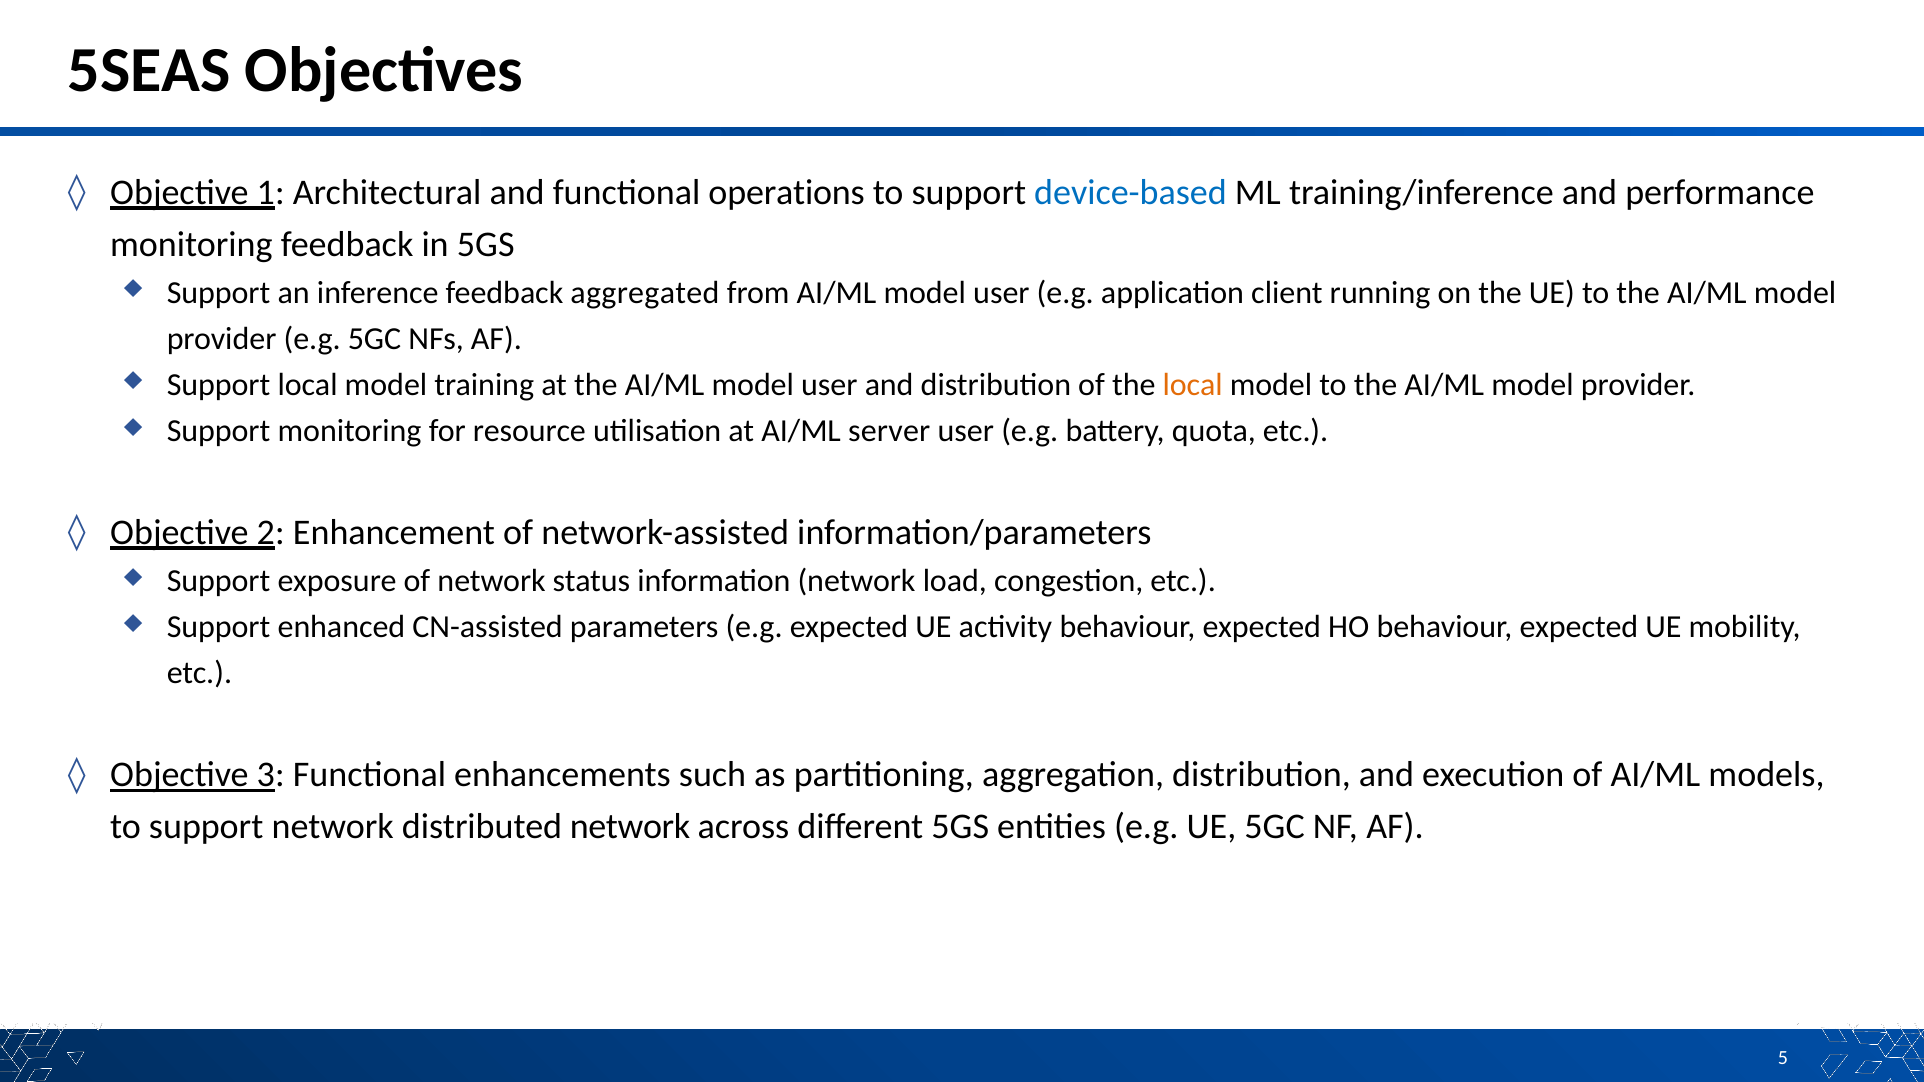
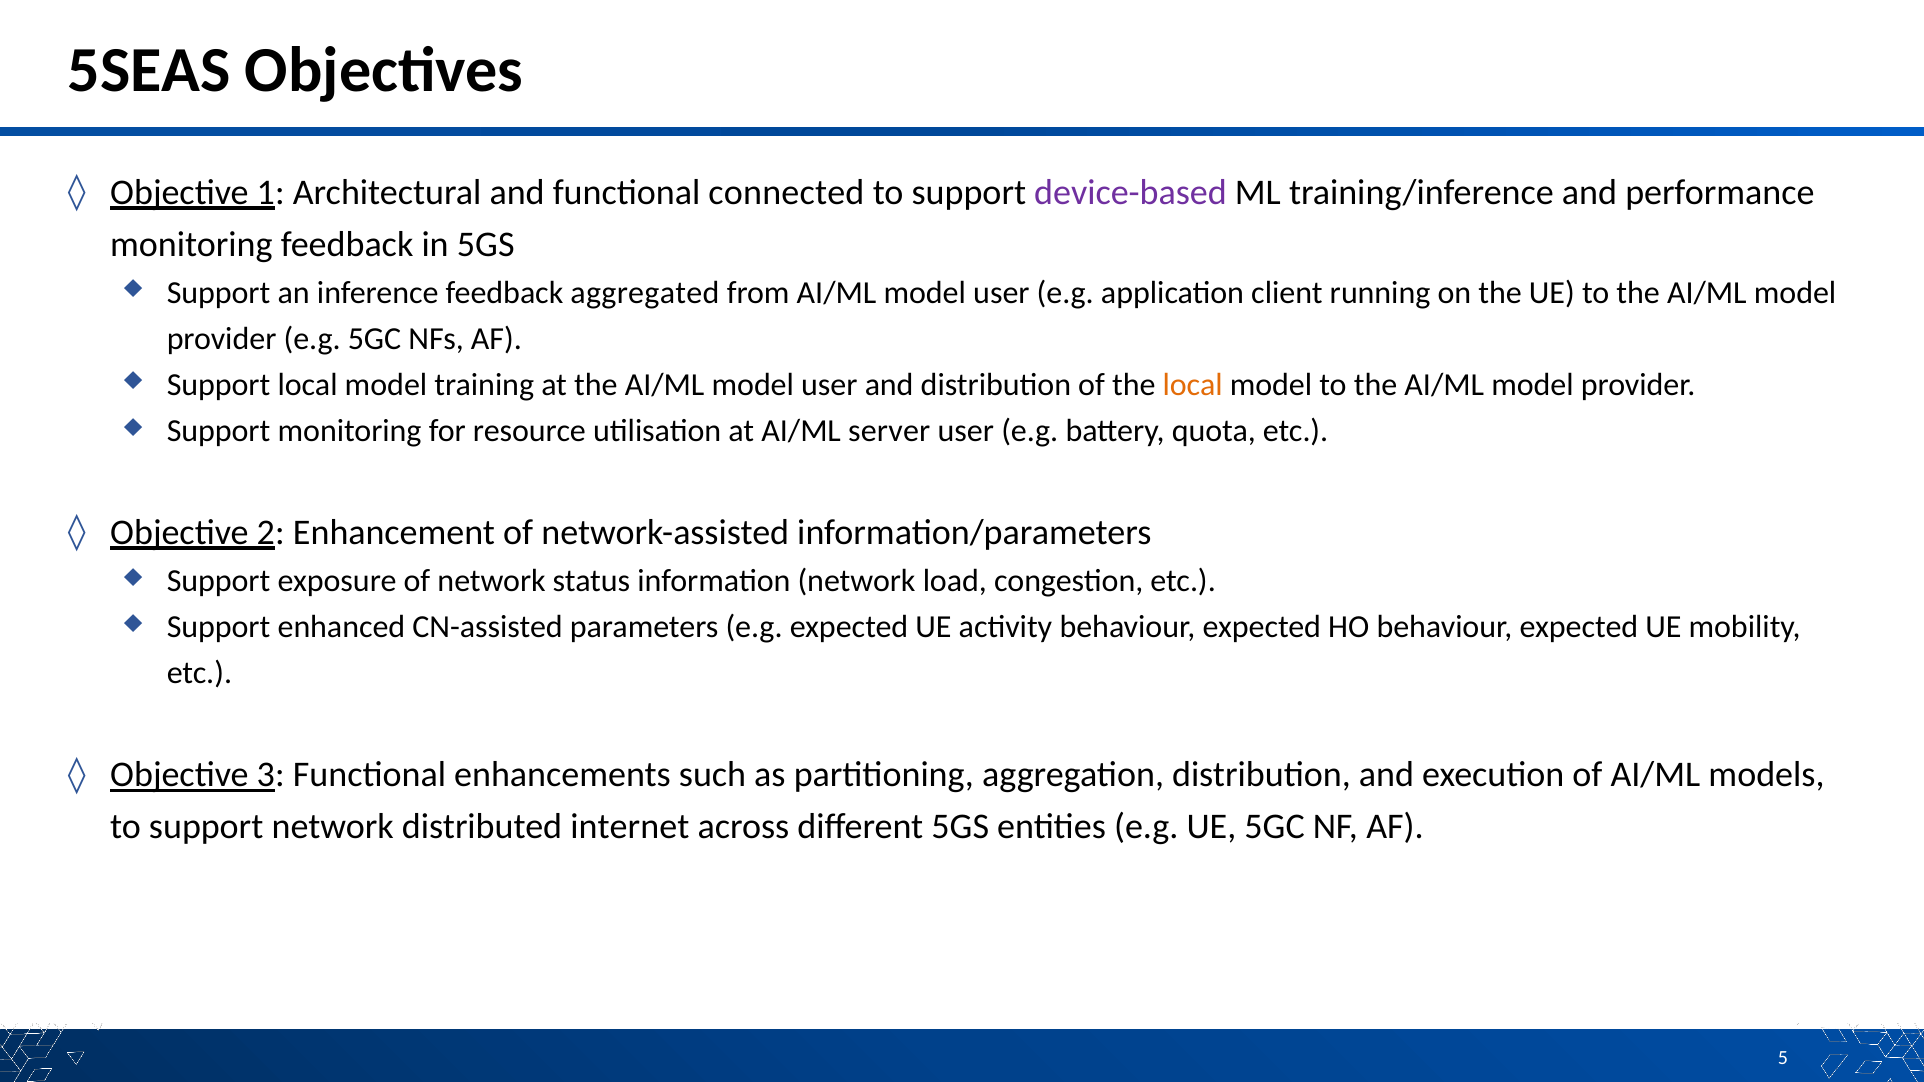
operations: operations -> connected
device-based colour: blue -> purple
distributed network: network -> internet
